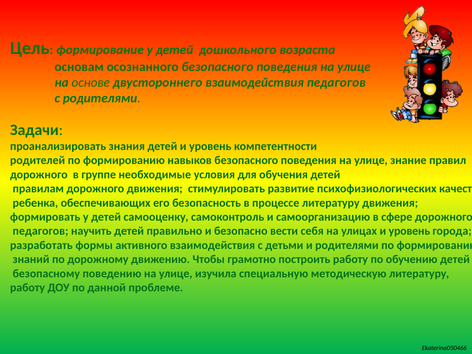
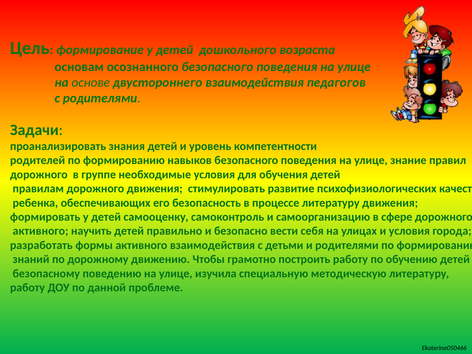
педагогов at (41, 231): педагогов -> активного
улицах и уровень: уровень -> условия
